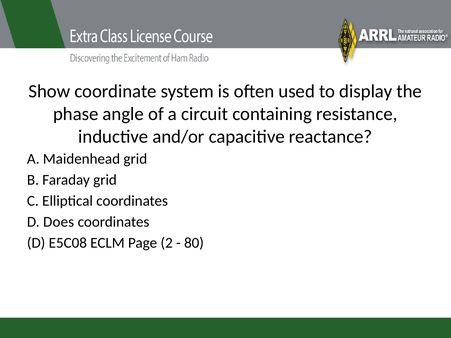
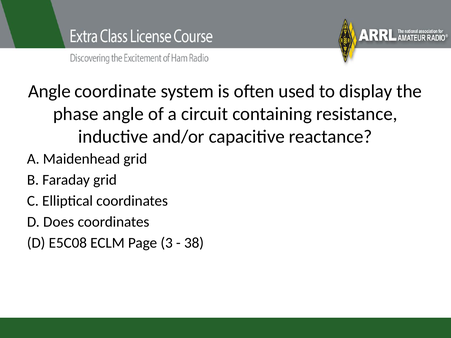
Show at (49, 91): Show -> Angle
2: 2 -> 3
80: 80 -> 38
